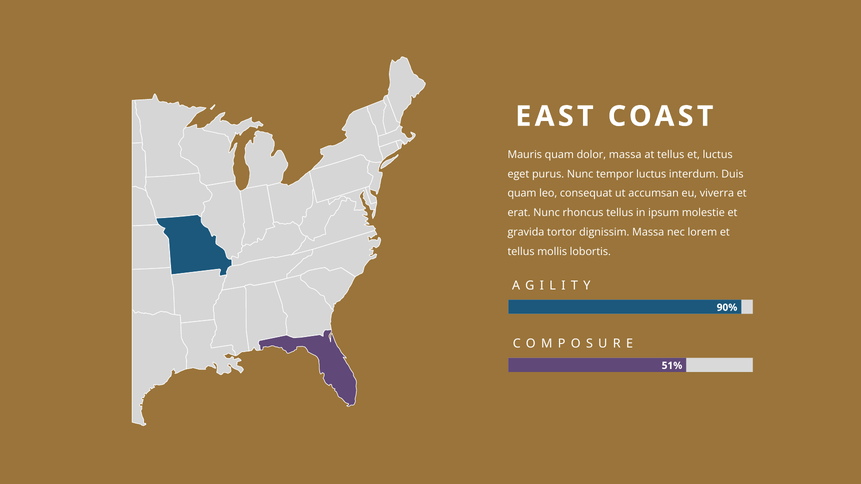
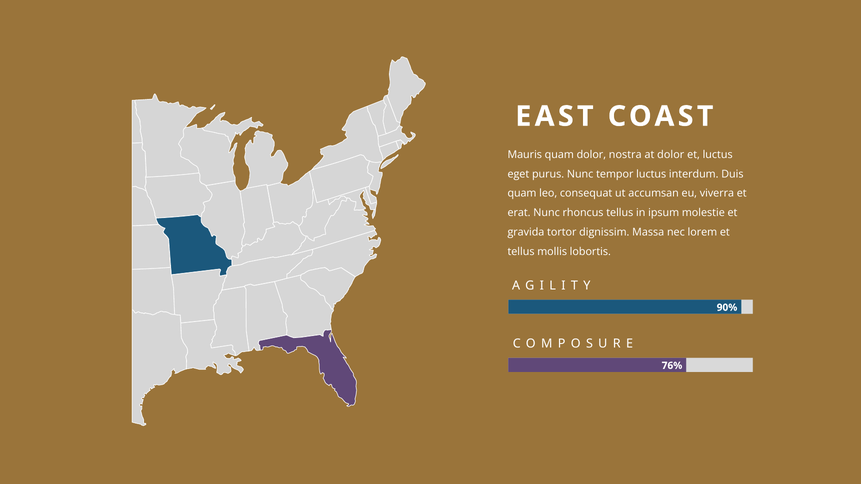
dolor massa: massa -> nostra
at tellus: tellus -> dolor
51%: 51% -> 76%
